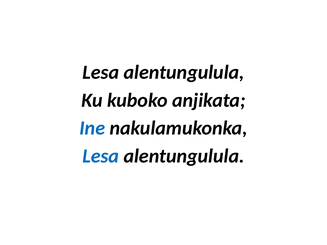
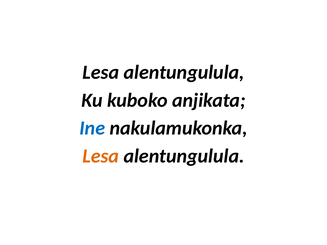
Lesa at (101, 156) colour: blue -> orange
